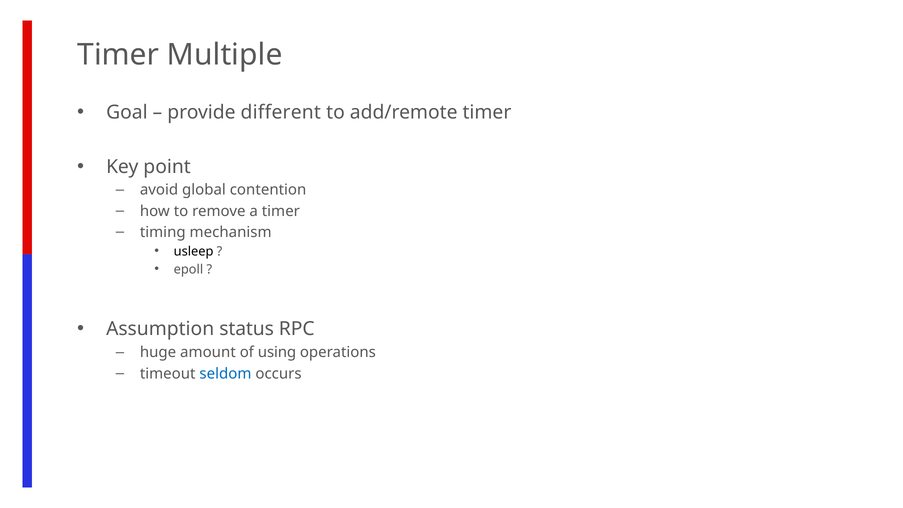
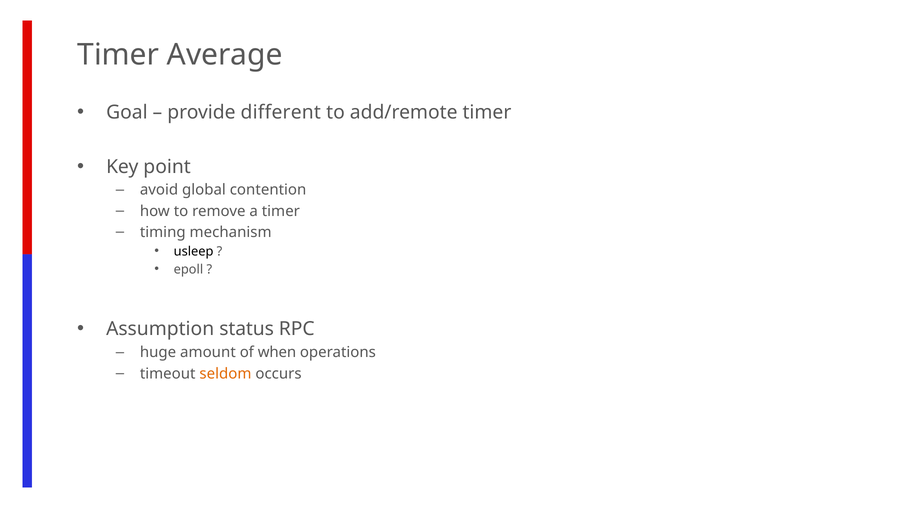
Multiple: Multiple -> Average
using: using -> when
seldom colour: blue -> orange
